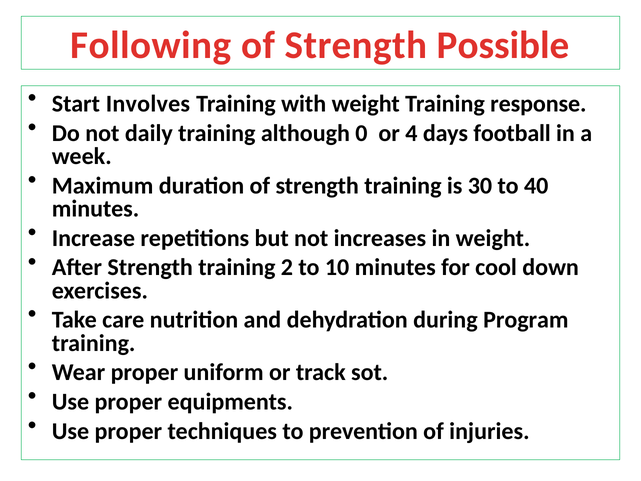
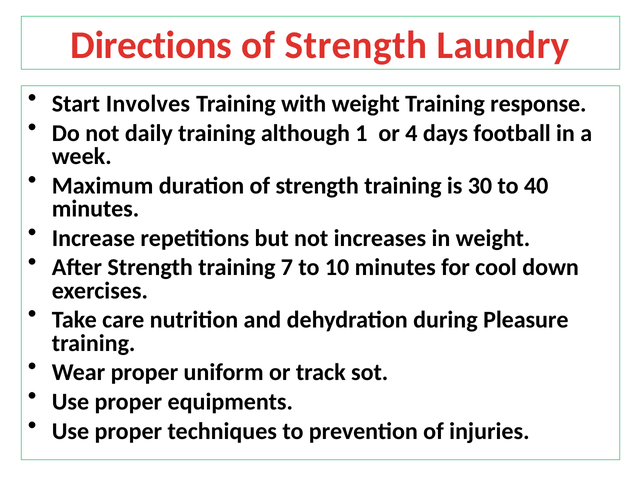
Following: Following -> Directions
Possible: Possible -> Laundry
0: 0 -> 1
2: 2 -> 7
Program: Program -> Pleasure
